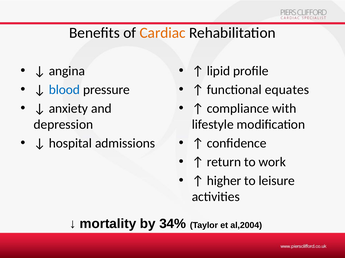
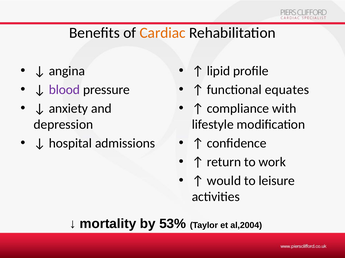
blood colour: blue -> purple
higher: higher -> would
34%: 34% -> 53%
